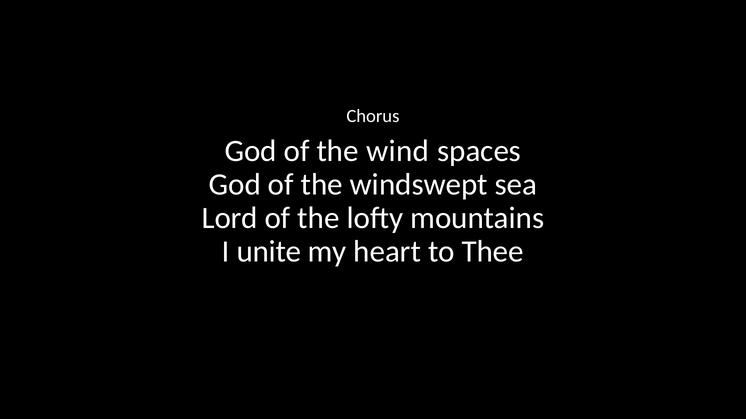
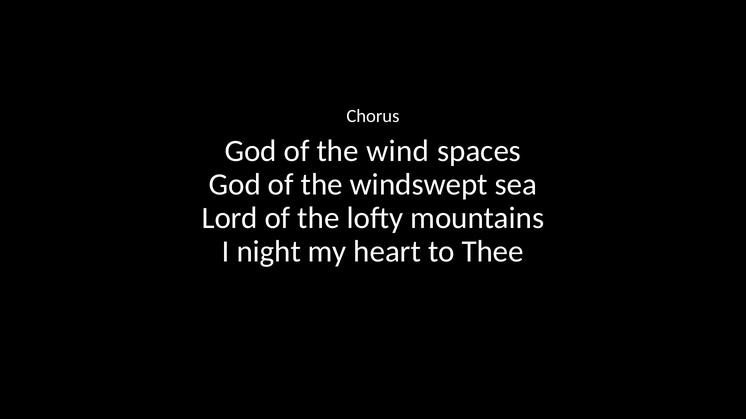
unite: unite -> night
